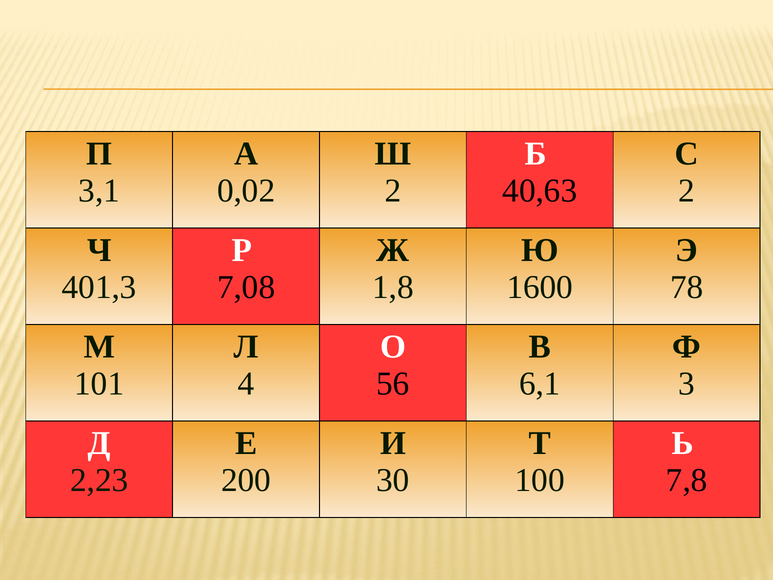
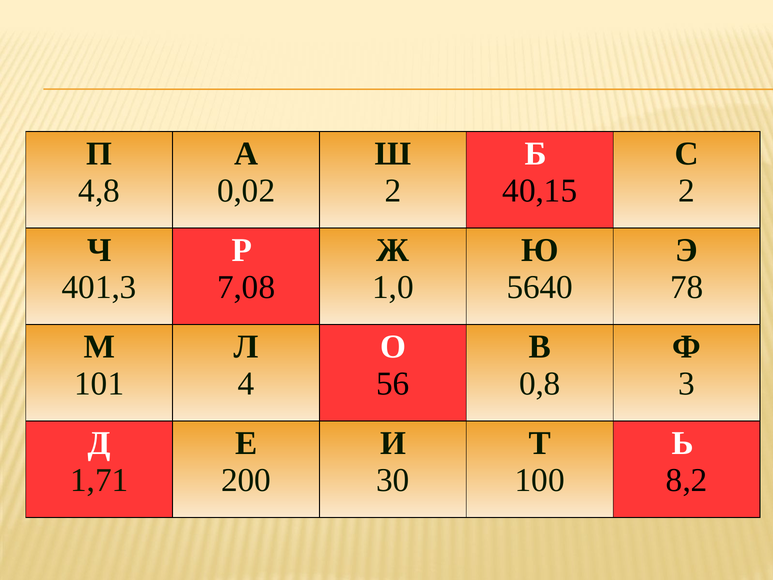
3,1: 3,1 -> 4,8
40,63: 40,63 -> 40,15
1,8: 1,8 -> 1,0
1600: 1600 -> 5640
6,1: 6,1 -> 0,8
2,23: 2,23 -> 1,71
7,8: 7,8 -> 8,2
